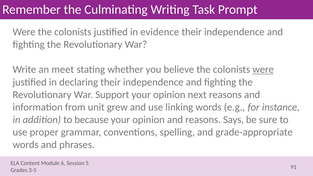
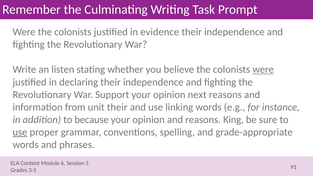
meet: meet -> listen
unit grew: grew -> their
Says: Says -> King
use at (20, 132) underline: none -> present
